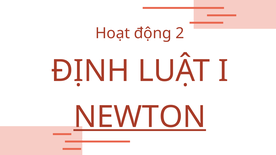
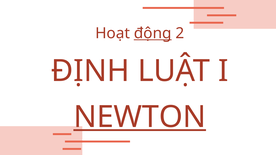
động underline: none -> present
